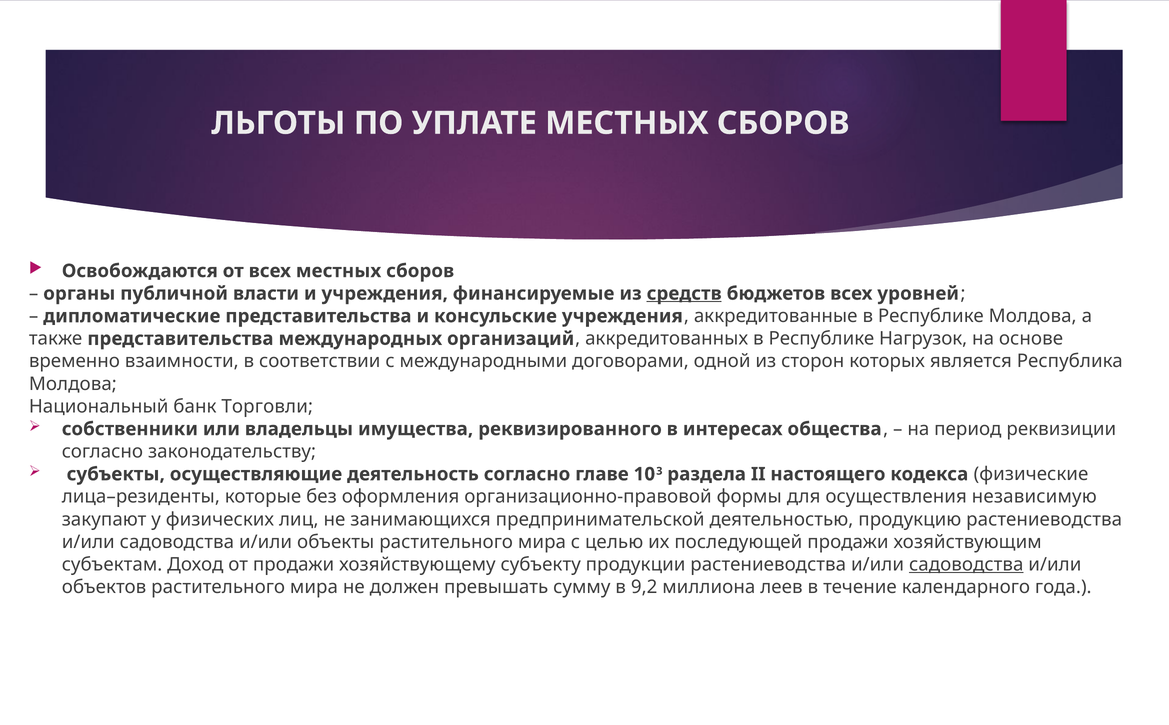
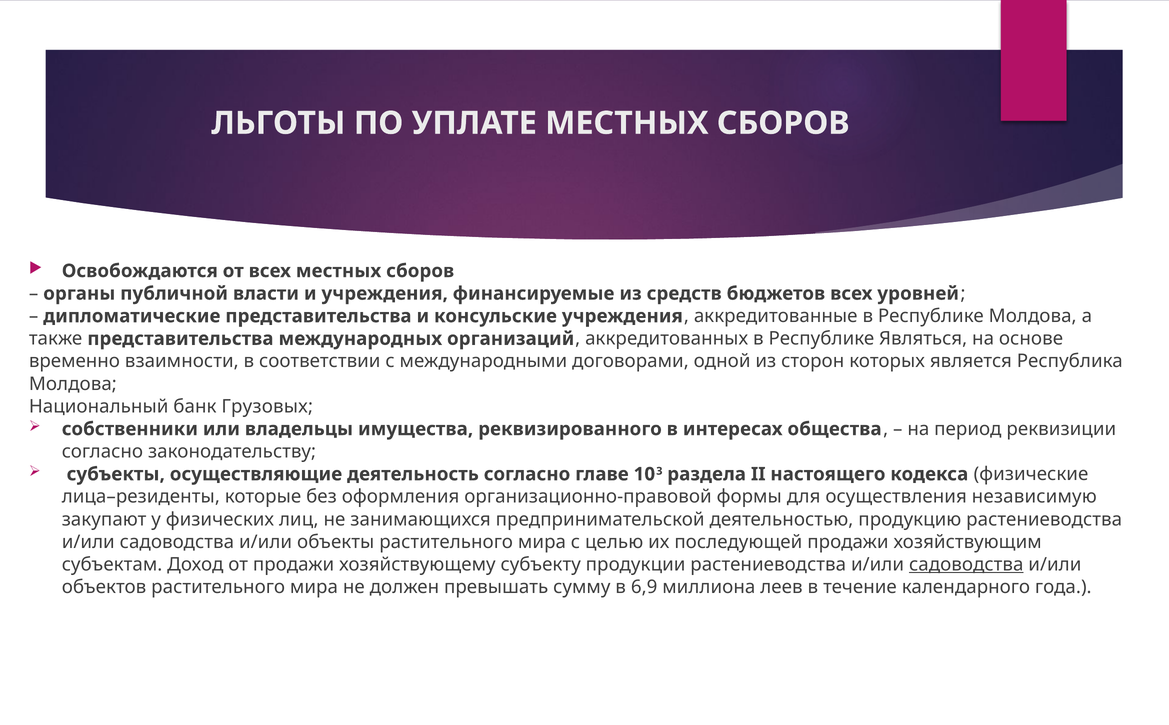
средств underline: present -> none
Нагрузок: Нагрузок -> Являться
Торговли: Торговли -> Грузовых
9,2: 9,2 -> 6,9
